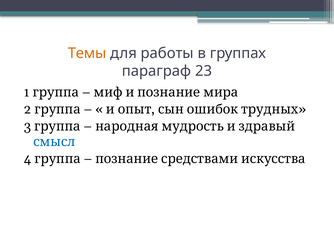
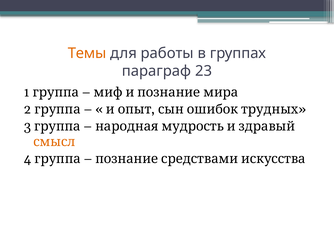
смысл colour: blue -> orange
